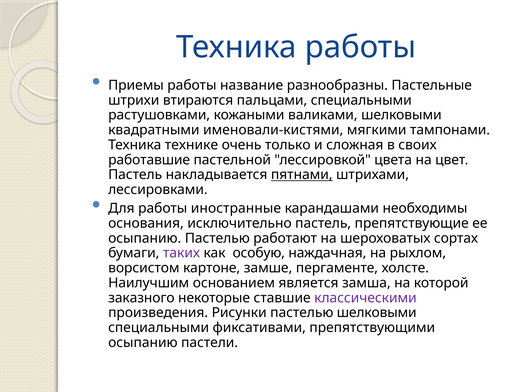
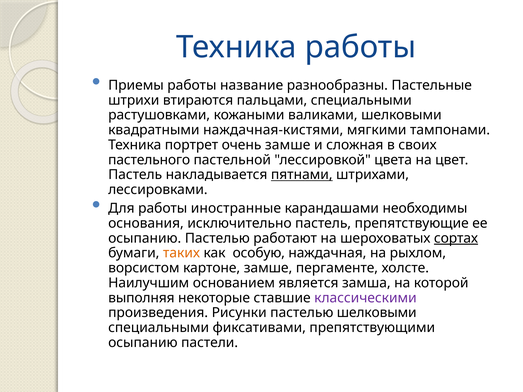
именовали-кистями: именовали-кистями -> наждачная-кистями
технике: технике -> портрет
очень только: только -> замше
работавшие: работавшие -> пастельного
сортах underline: none -> present
таких colour: purple -> orange
заказного: заказного -> выполняя
